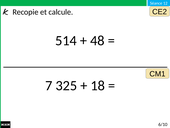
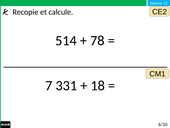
48: 48 -> 78
325: 325 -> 331
